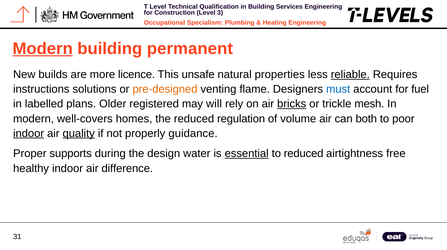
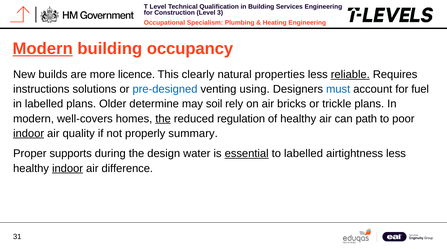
permanent: permanent -> occupancy
unsafe: unsafe -> clearly
pre-designed colour: orange -> blue
flame: flame -> using
registered: registered -> determine
will: will -> soil
bricks underline: present -> none
trickle mesh: mesh -> plans
the at (163, 119) underline: none -> present
of volume: volume -> healthy
both: both -> path
quality underline: present -> none
guidance: guidance -> summary
to reduced: reduced -> labelled
airtightness free: free -> less
indoor at (68, 168) underline: none -> present
